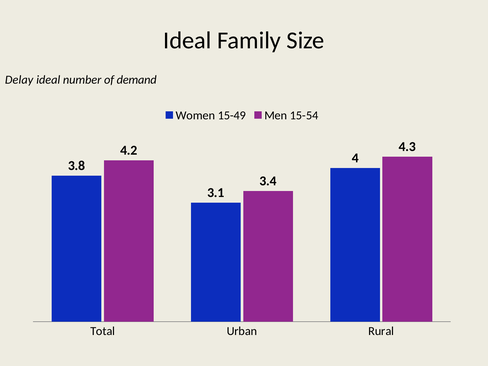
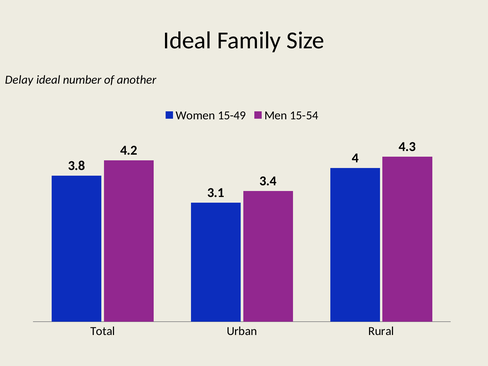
demand: demand -> another
